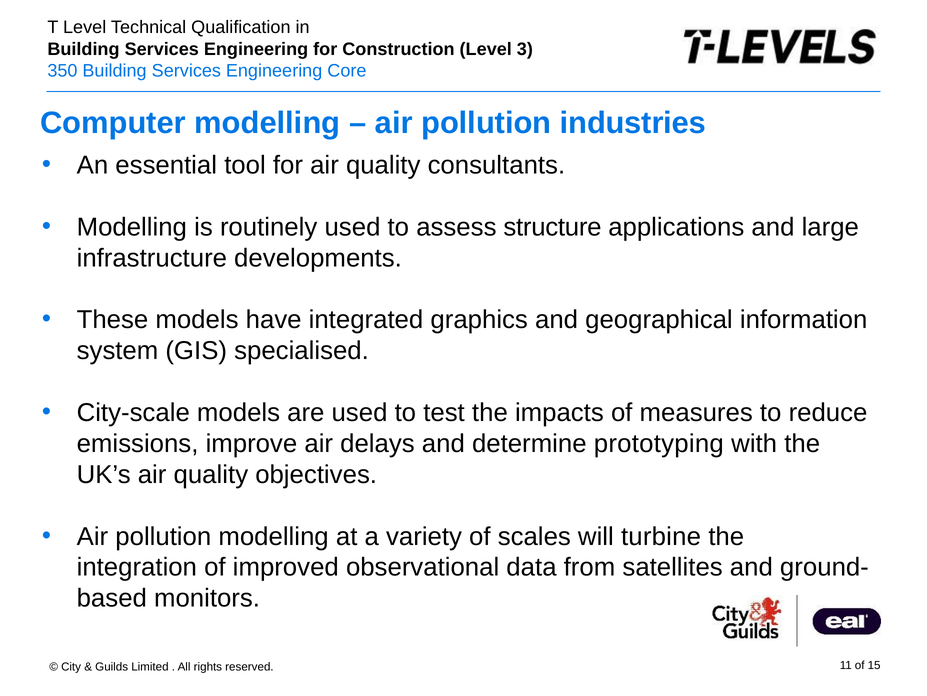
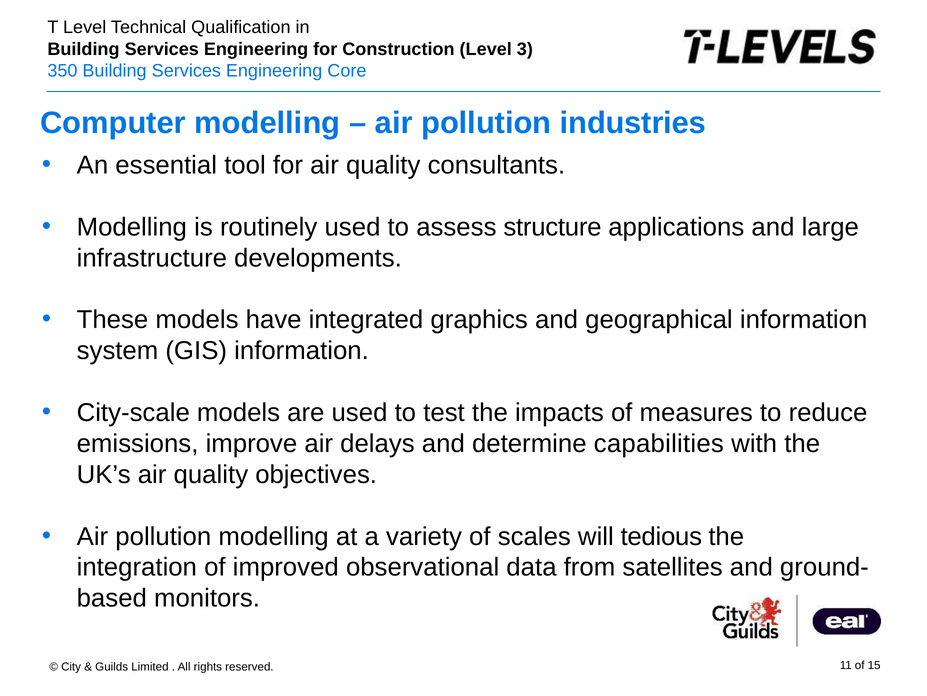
GIS specialised: specialised -> information
prototyping: prototyping -> capabilities
turbine: turbine -> tedious
